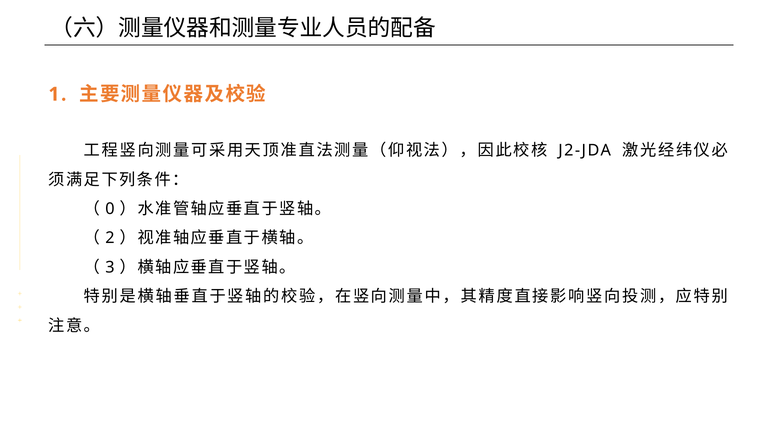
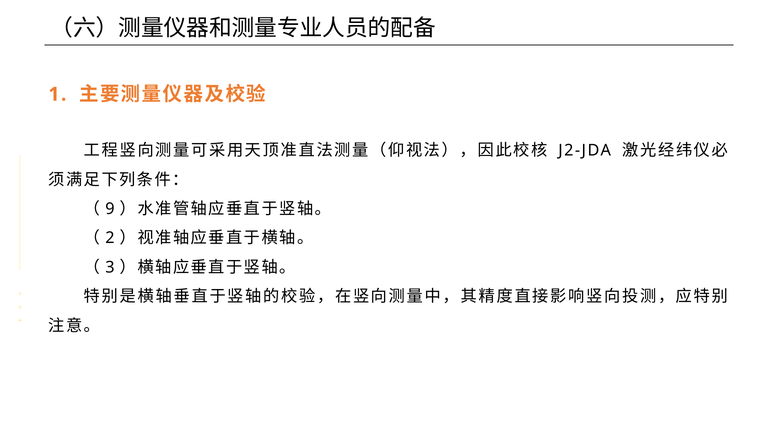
0: 0 -> 9
